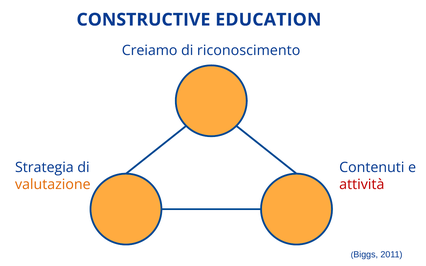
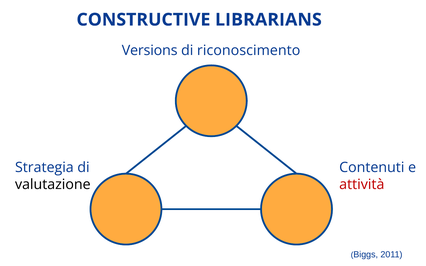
EDUCATION: EDUCATION -> LIBRARIANS
Creiamo: Creiamo -> Versions
valutazione colour: orange -> black
